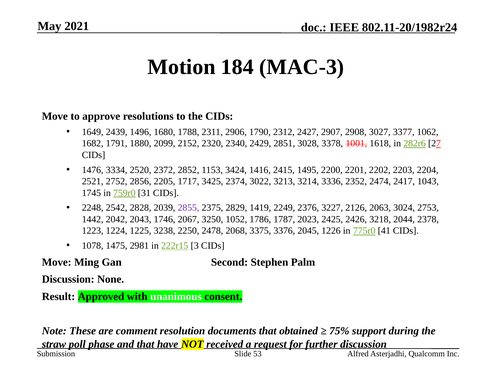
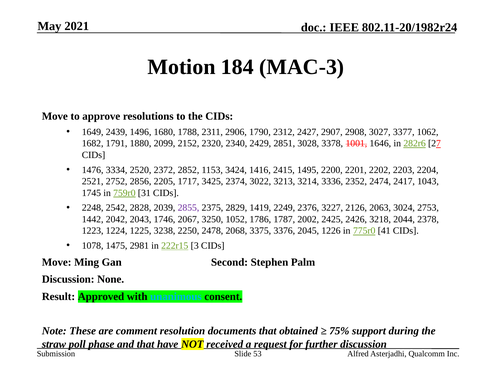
1618: 1618 -> 1646
2023: 2023 -> 2002
unanimous colour: white -> light blue
